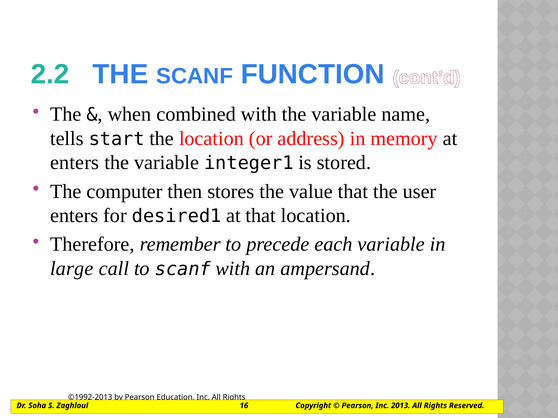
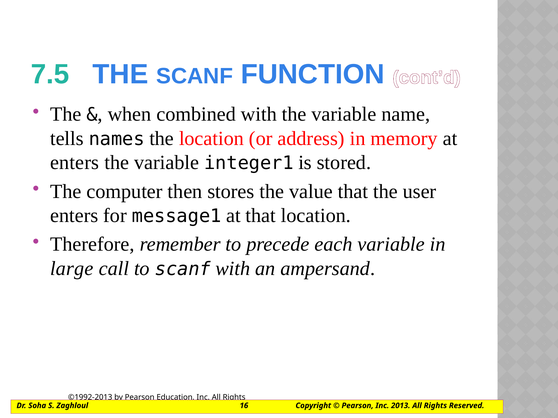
2.2: 2.2 -> 7.5
start: start -> names
desired1: desired1 -> message1
